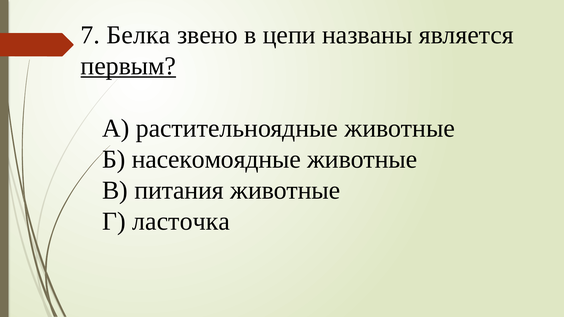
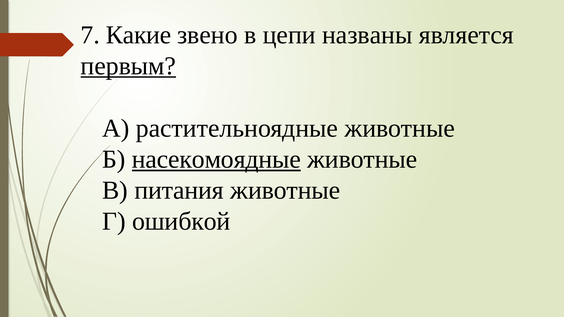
Белка: Белка -> Какие
насекомоядные underline: none -> present
ласточка: ласточка -> ошибкой
